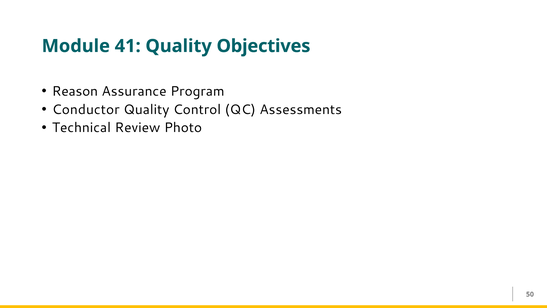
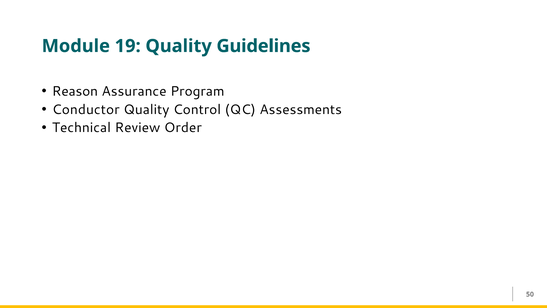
41: 41 -> 19
Objectives: Objectives -> Guidelines
Photo: Photo -> Order
